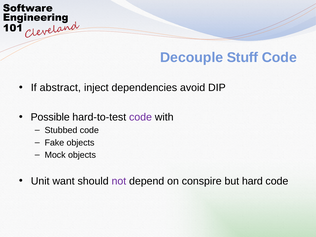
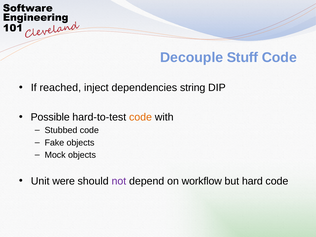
abstract: abstract -> reached
avoid: avoid -> string
code at (141, 117) colour: purple -> orange
want: want -> were
conspire: conspire -> workflow
